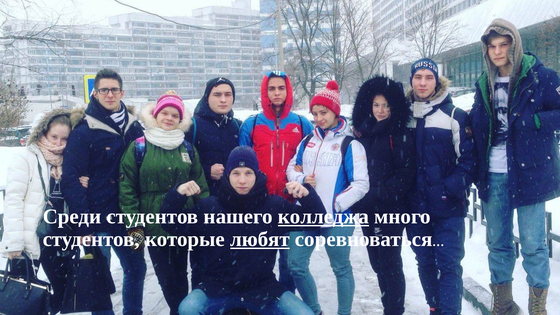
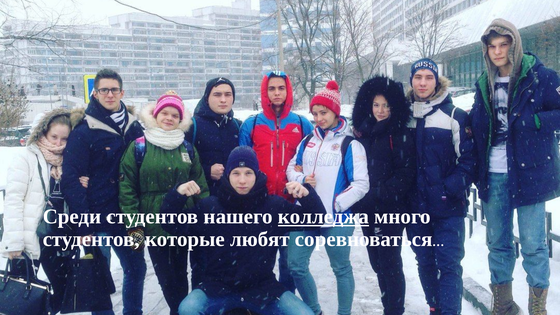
любят underline: present -> none
